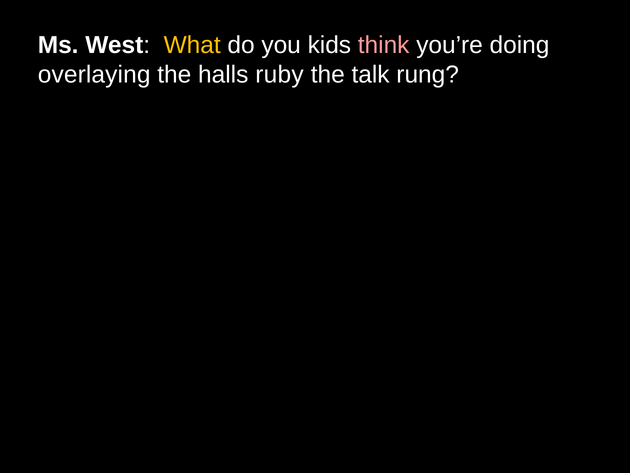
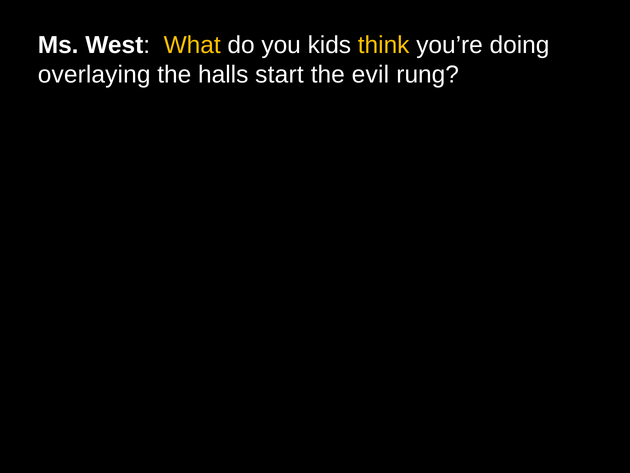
think colour: pink -> yellow
ruby: ruby -> start
talk: talk -> evil
